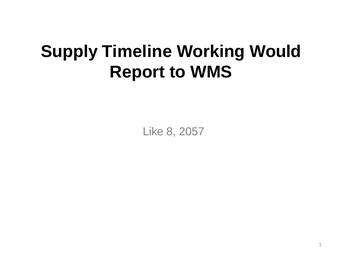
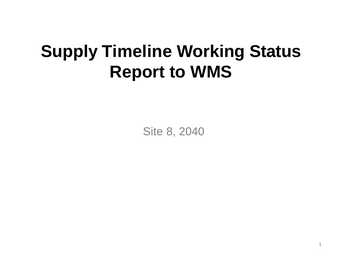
Would: Would -> Status
Like: Like -> Site
2057: 2057 -> 2040
